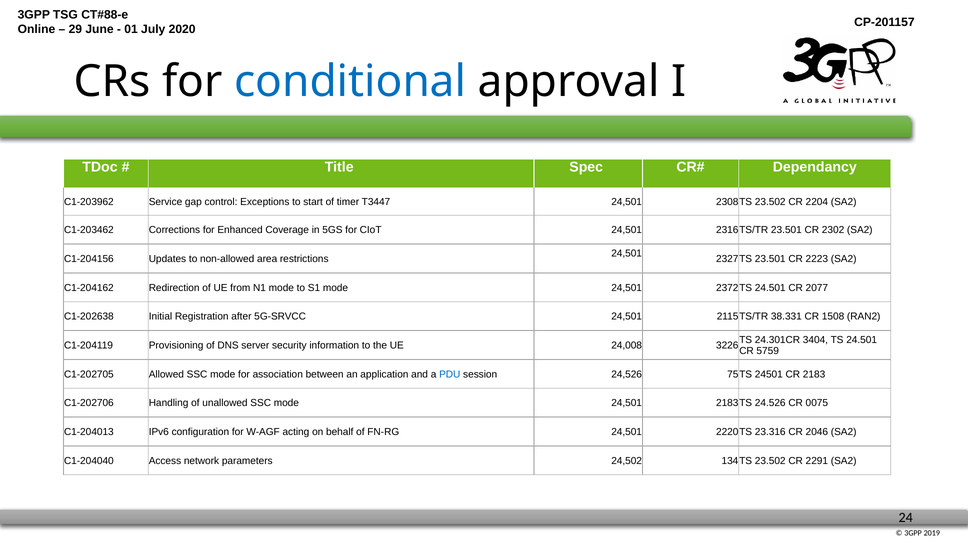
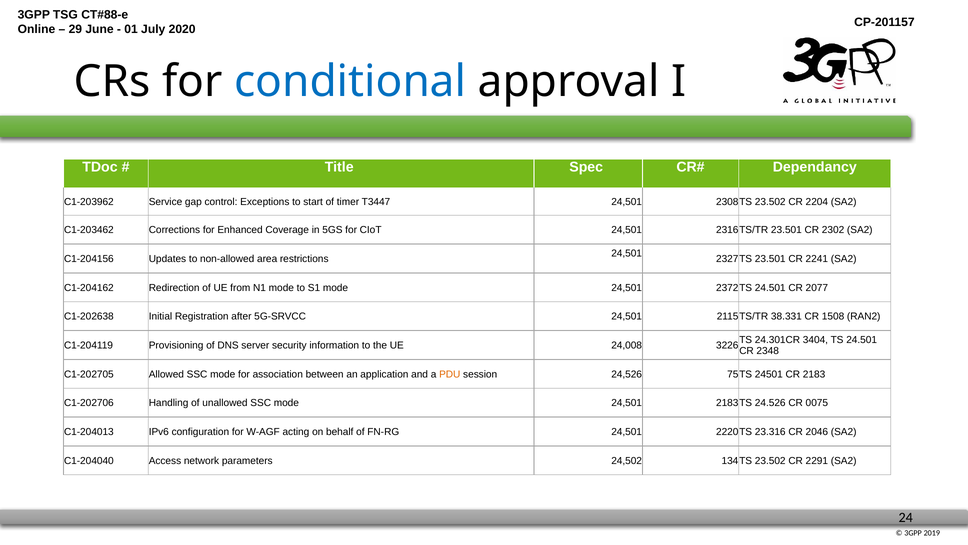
2223: 2223 -> 2241
5759: 5759 -> 2348
PDU colour: blue -> orange
